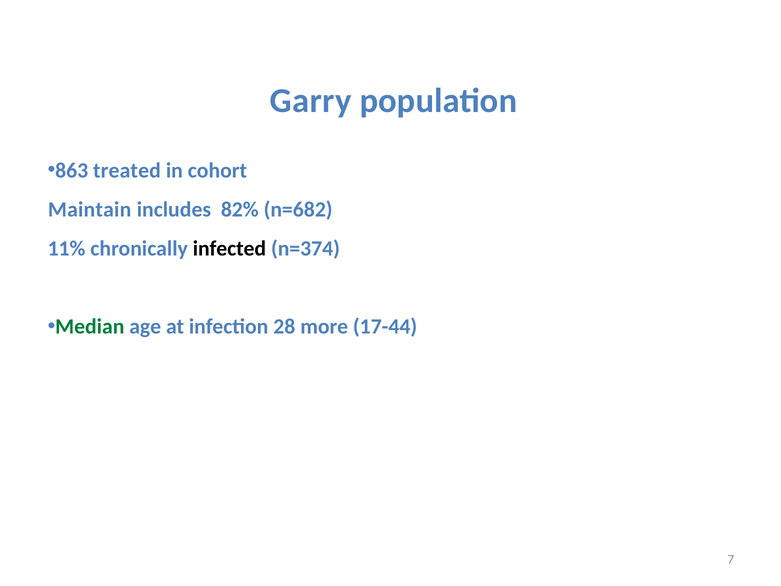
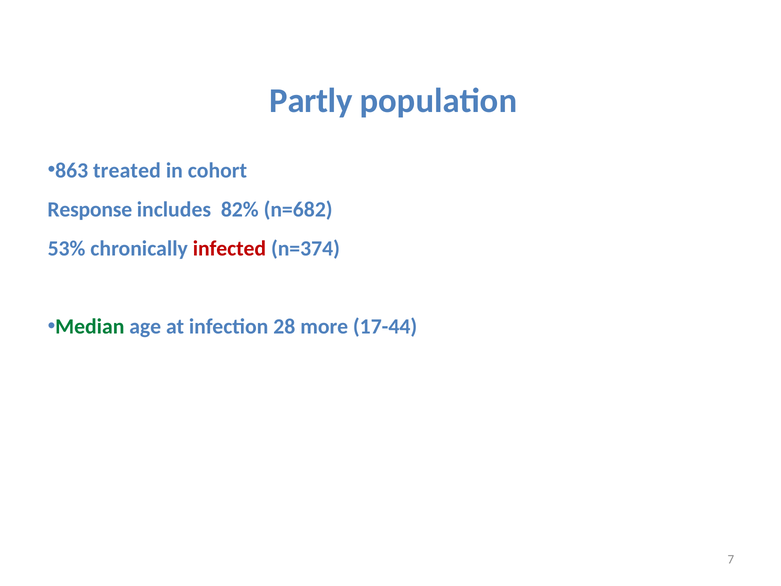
Garry: Garry -> Partly
Maintain: Maintain -> Response
11%: 11% -> 53%
infected colour: black -> red
